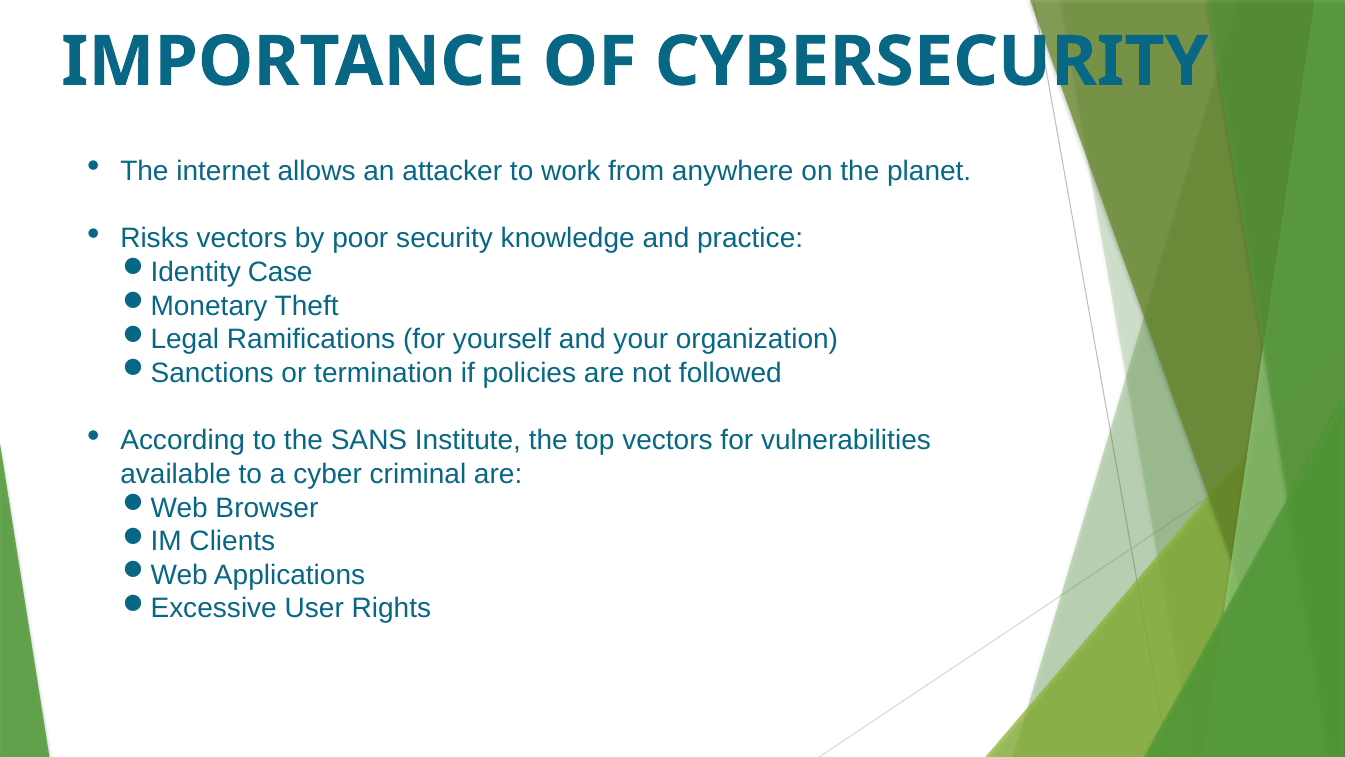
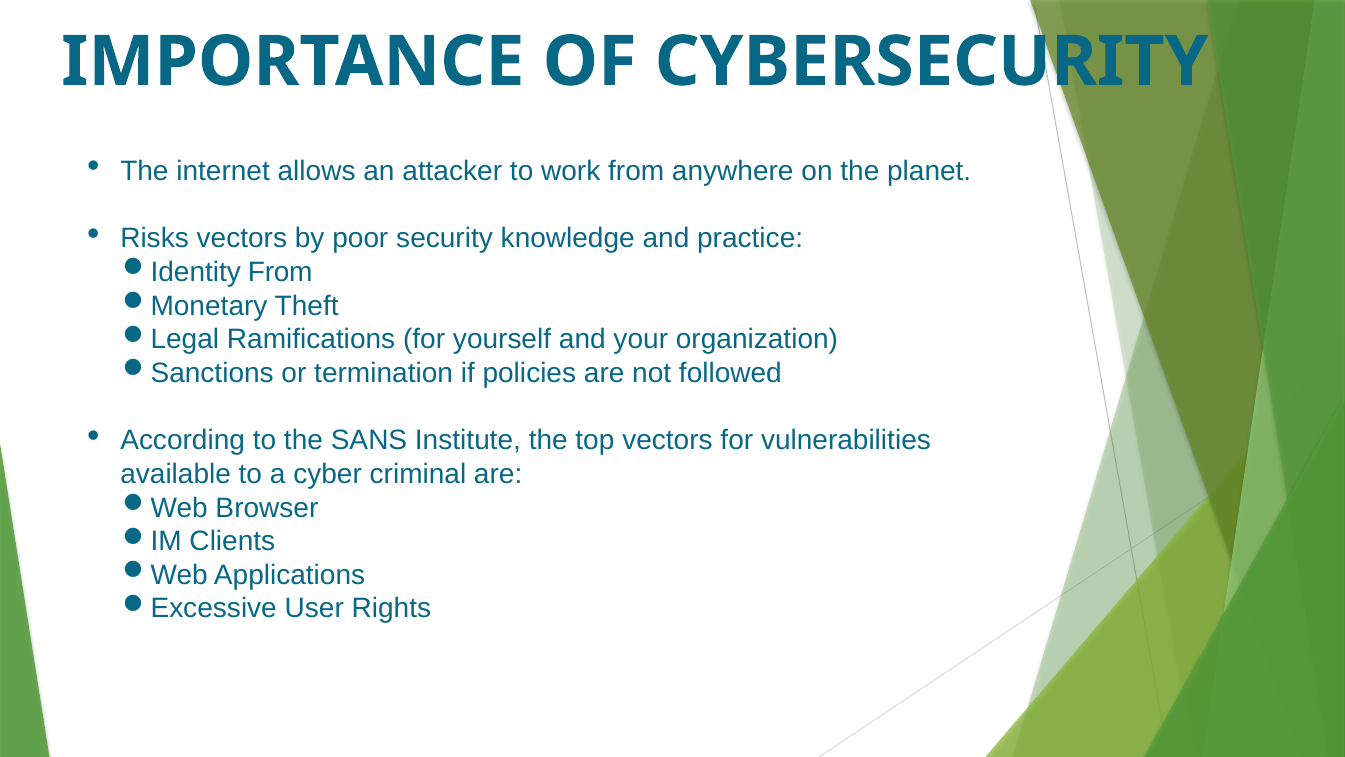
Case at (280, 272): Case -> From
